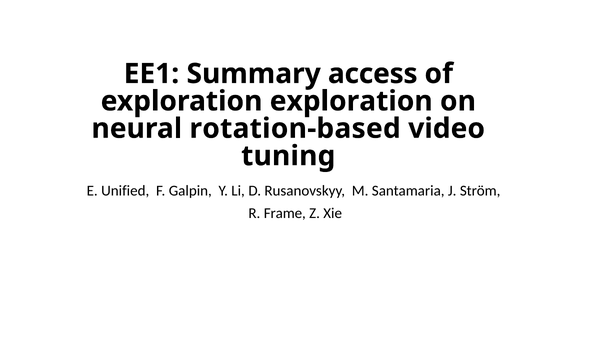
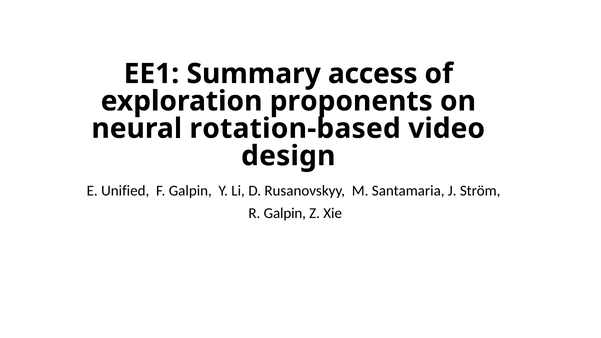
exploration exploration: exploration -> proponents
tuning: tuning -> design
R Frame: Frame -> Galpin
